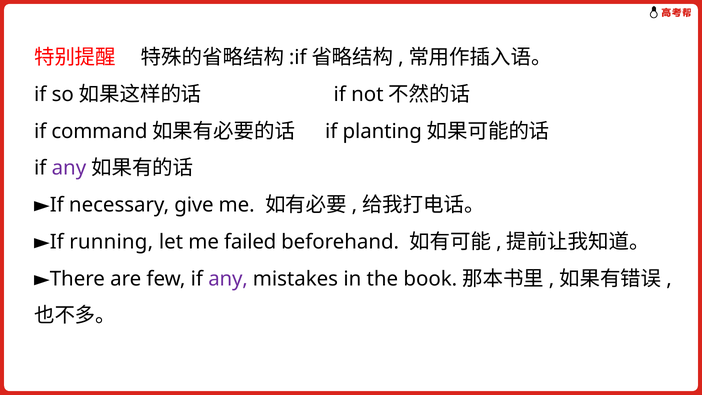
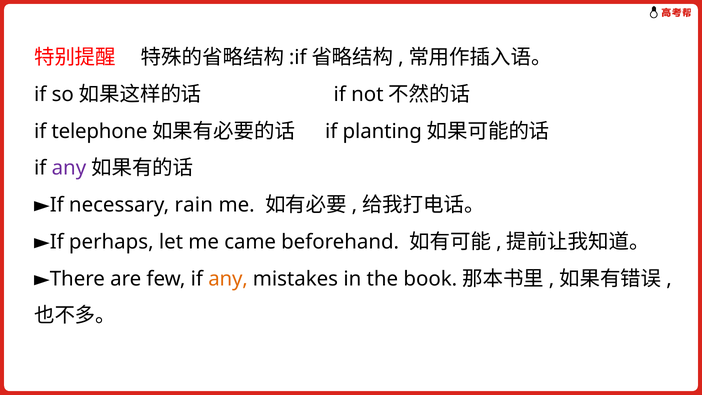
command: command -> telephone
give: give -> rain
running: running -> perhaps
failed: failed -> came
any at (228, 279) colour: purple -> orange
